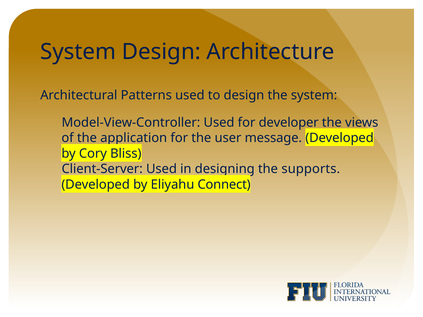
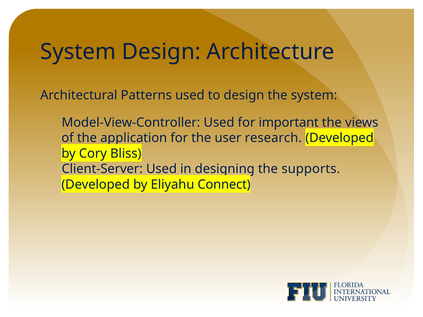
developer: developer -> important
message: message -> research
